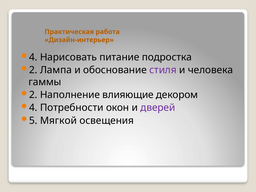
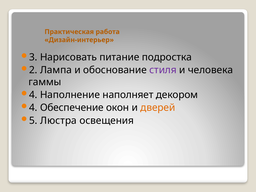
4 at (33, 57): 4 -> 3
2 at (33, 95): 2 -> 4
влияющие: влияющие -> наполняет
Потребности: Потребности -> Обеспечение
дверей colour: purple -> orange
Мягкой: Мягкой -> Люстра
